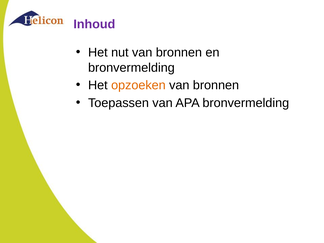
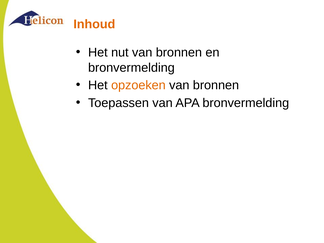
Inhoud colour: purple -> orange
